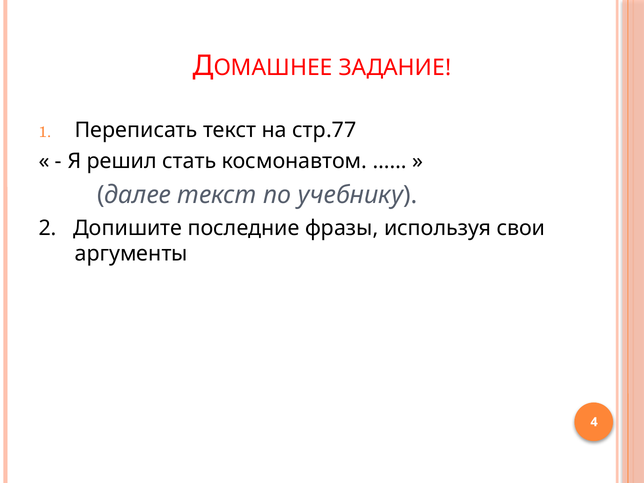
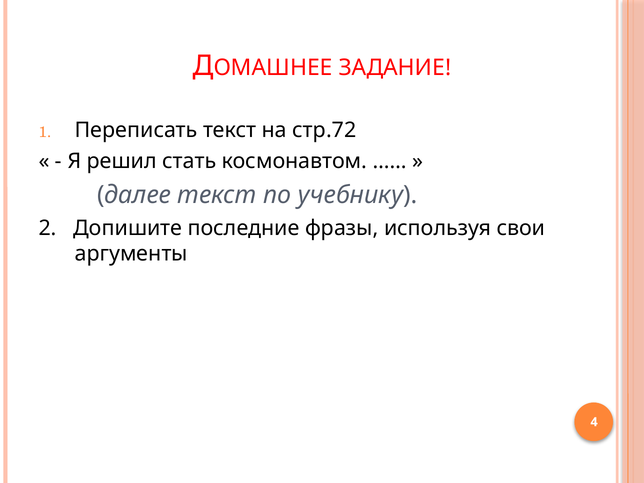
стр.77: стр.77 -> стр.72
